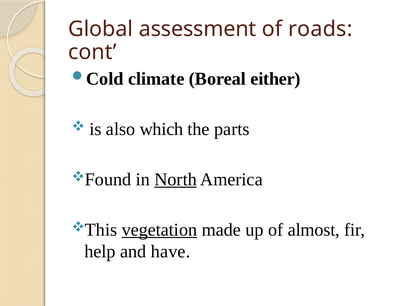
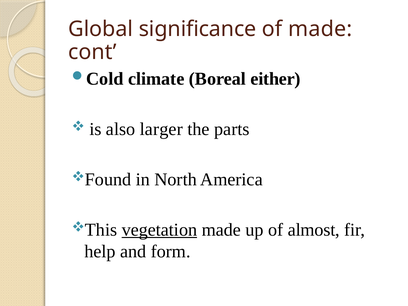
assessment: assessment -> significance
of roads: roads -> made
which: which -> larger
North underline: present -> none
have: have -> form
